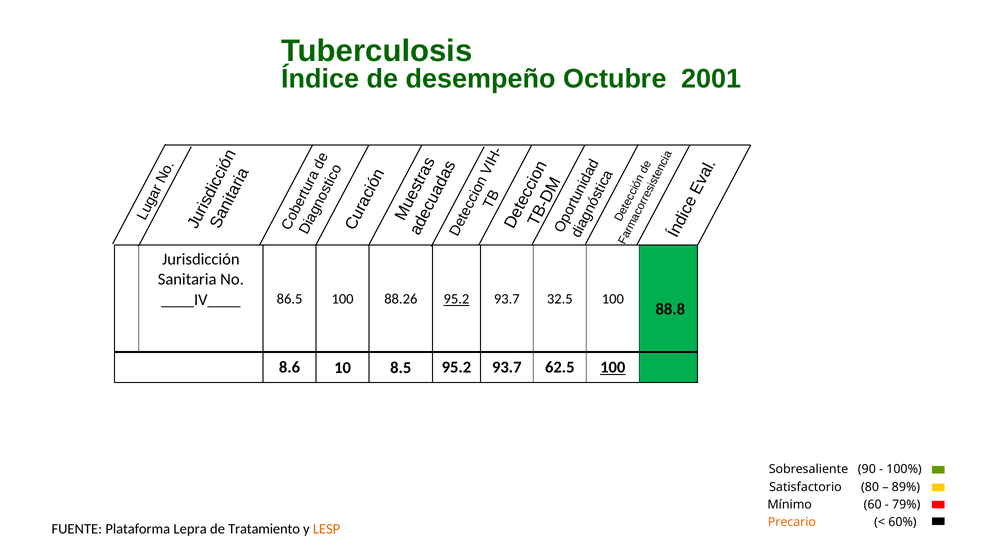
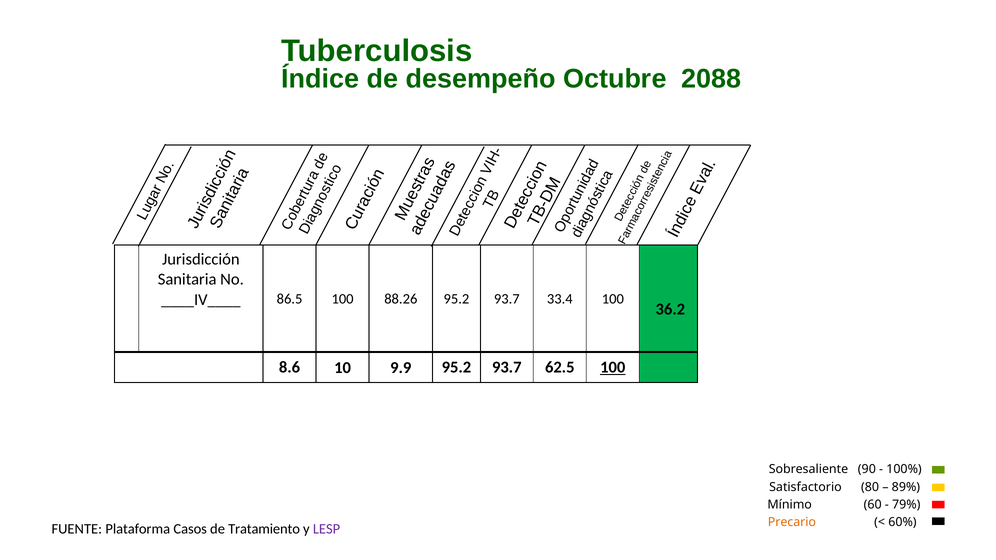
2001: 2001 -> 2088
95.2 at (456, 299) underline: present -> none
32.5: 32.5 -> 33.4
88.8: 88.8 -> 36.2
8.5: 8.5 -> 9.9
Lepra: Lepra -> Casos
LESP colour: orange -> purple
